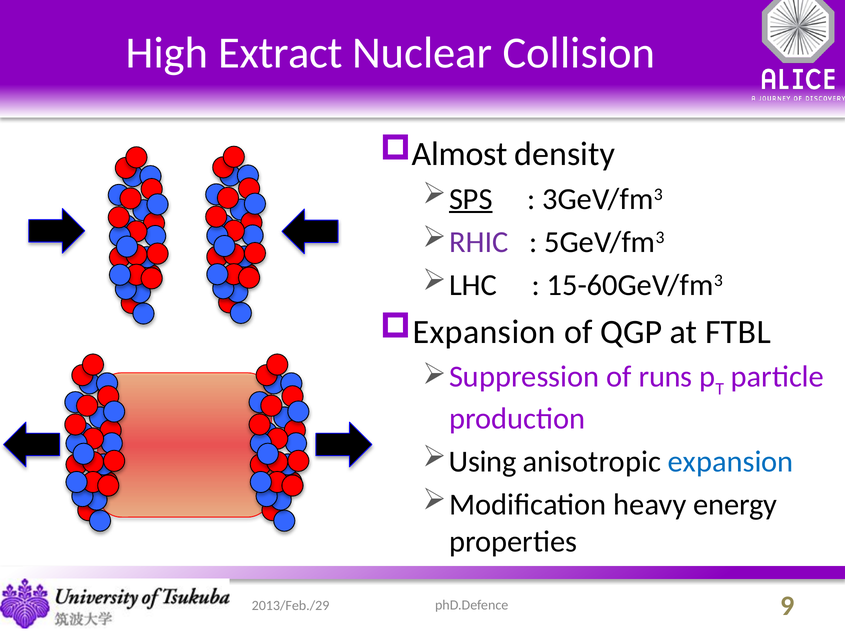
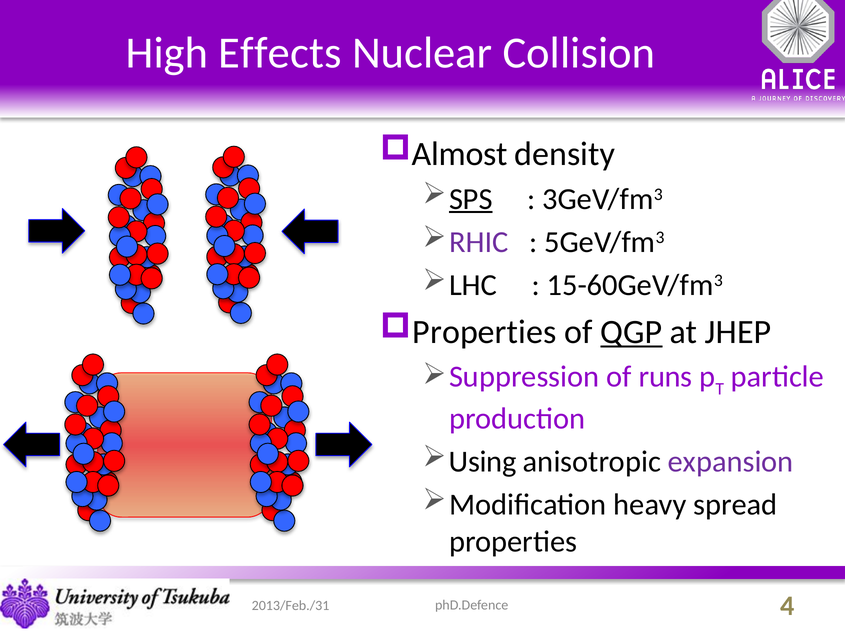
Extract: Extract -> Effects
Expansion at (484, 332): Expansion -> Properties
QGP underline: none -> present
FTBL: FTBL -> JHEP
expansion at (731, 462) colour: blue -> purple
energy: energy -> spread
9: 9 -> 4
2013/Feb./29: 2013/Feb./29 -> 2013/Feb./31
